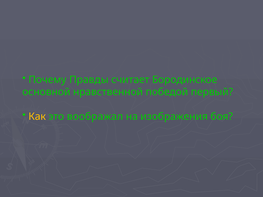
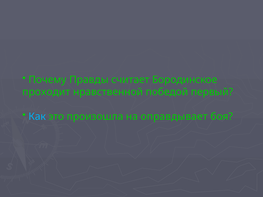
основной: основной -> проходит
Как colour: yellow -> light blue
воображал: воображал -> произошла
изображения: изображения -> оправдывает
